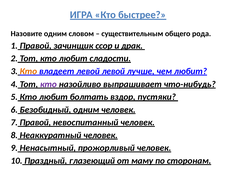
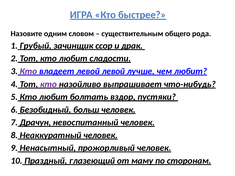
Правой at (36, 46): Правой -> Грубый
Кто at (28, 71) colour: orange -> purple
Безобидный одним: одним -> больш
Правой at (35, 123): Правой -> Драчун
